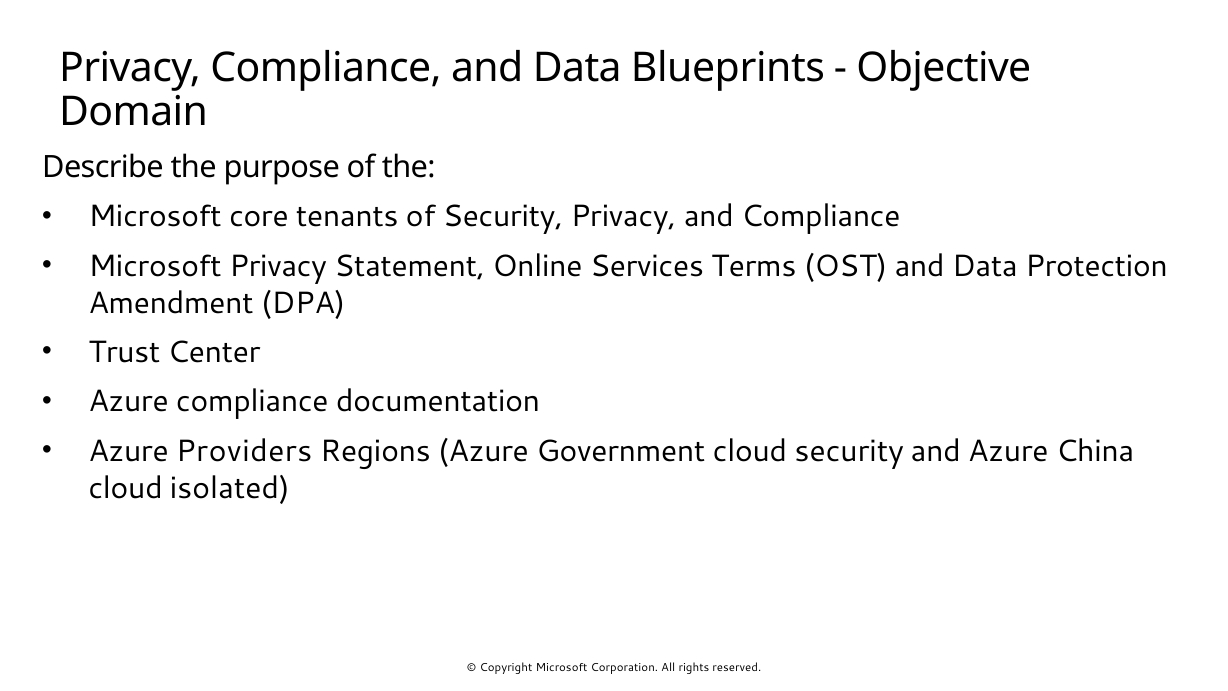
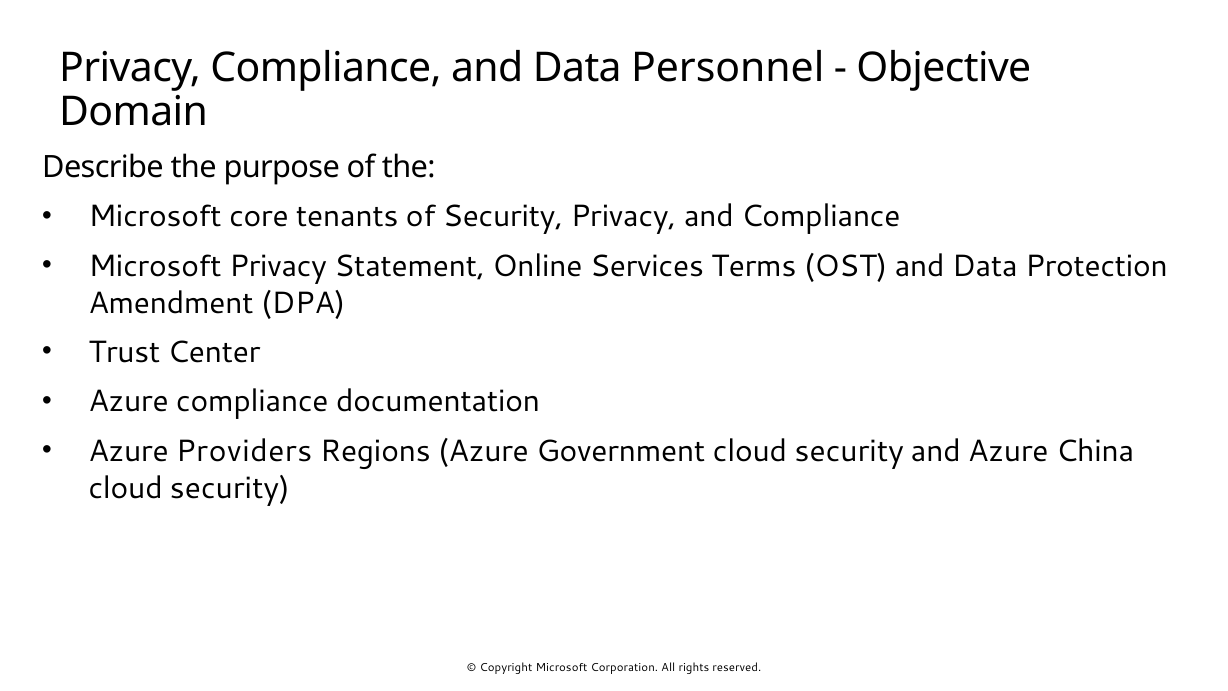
Blueprints: Blueprints -> Personnel
isolated at (230, 488): isolated -> security
